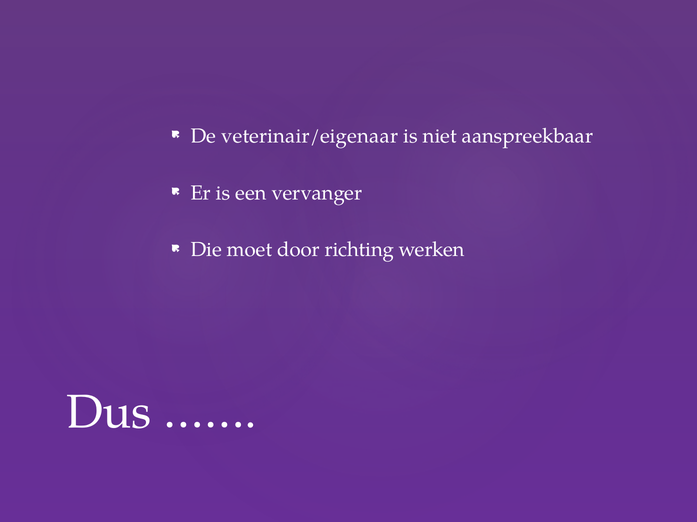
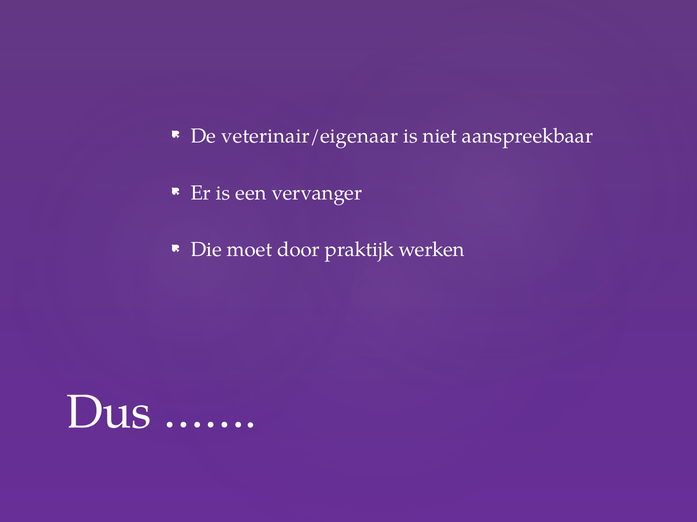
richting: richting -> praktijk
